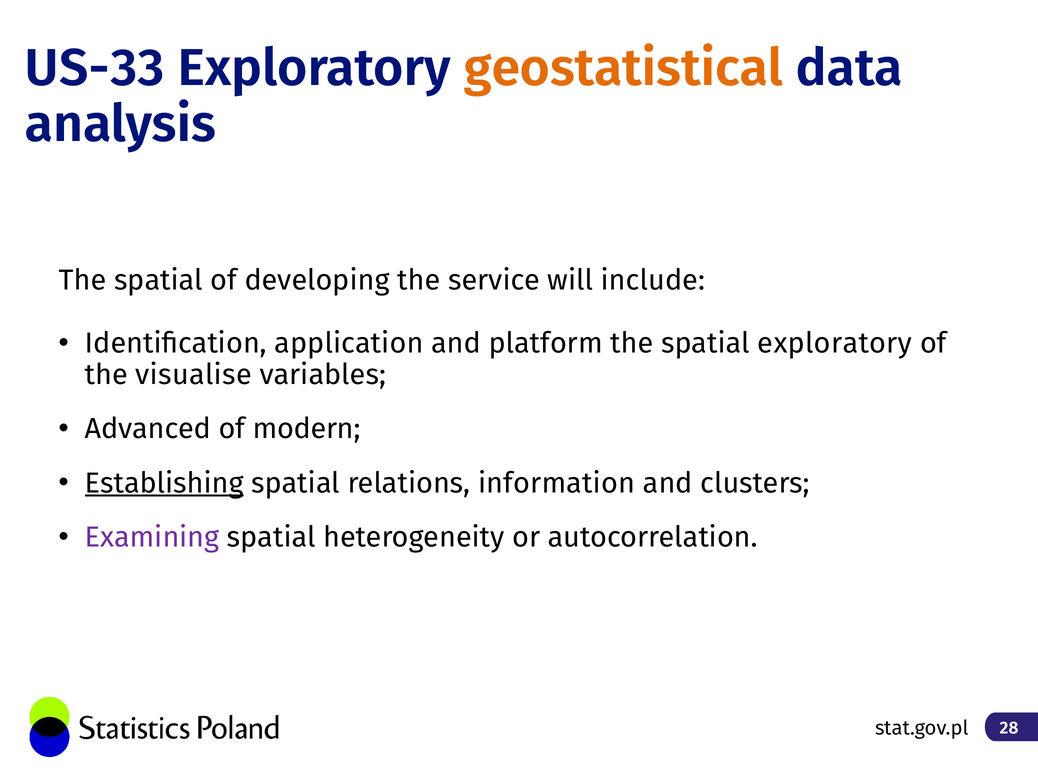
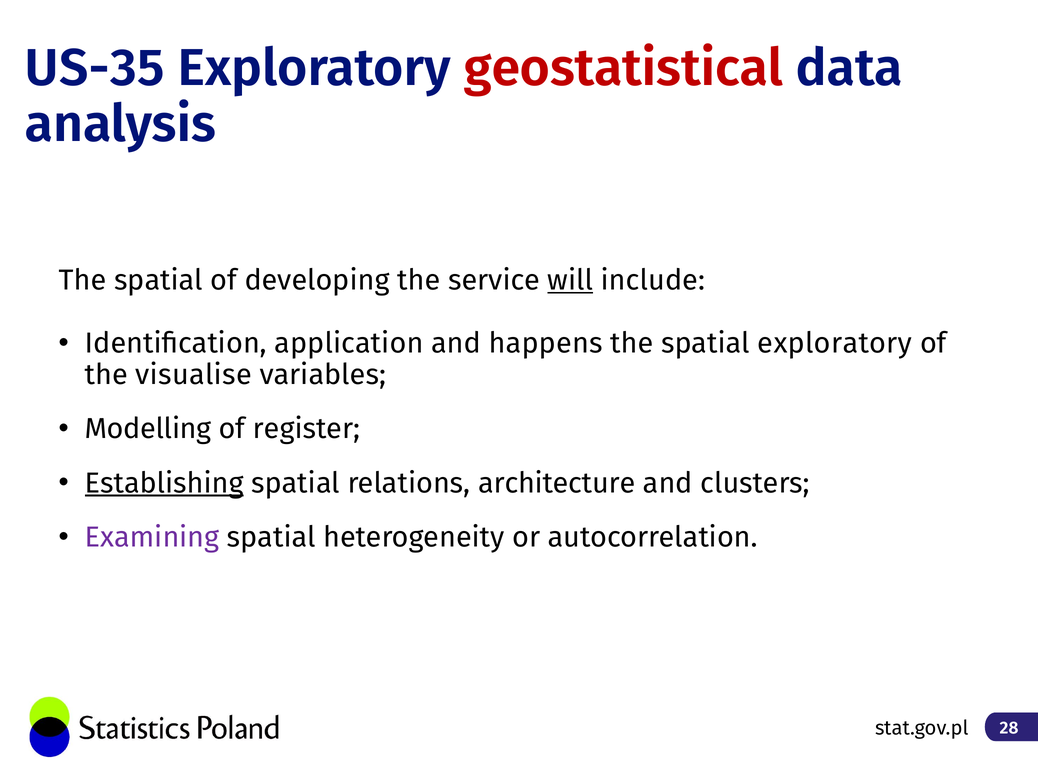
US-33: US-33 -> US-35
geostatistical colour: orange -> red
will underline: none -> present
platform: platform -> happens
Advanced: Advanced -> Modelling
modern: modern -> register
information: information -> architecture
